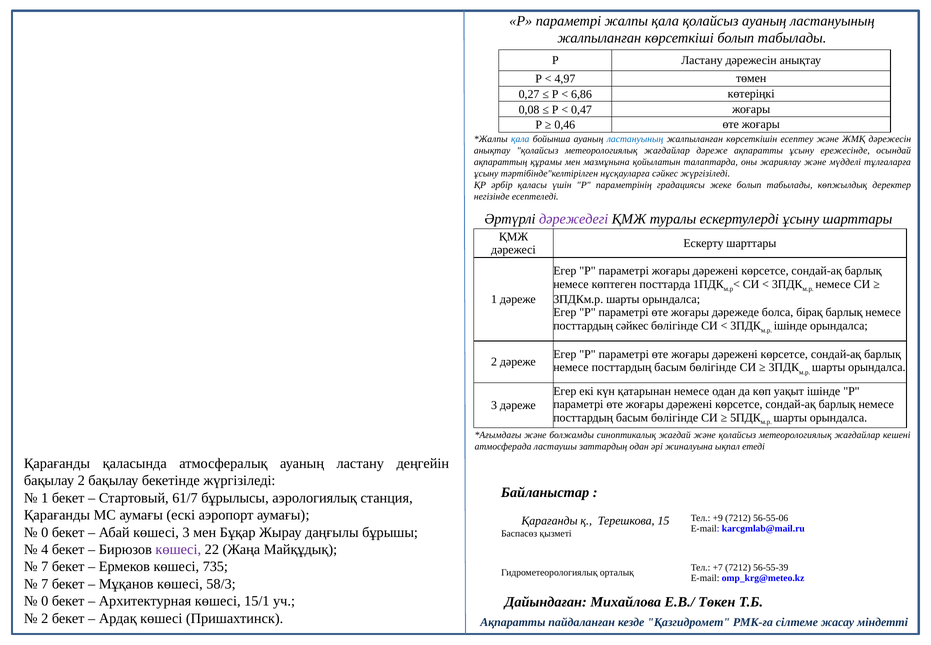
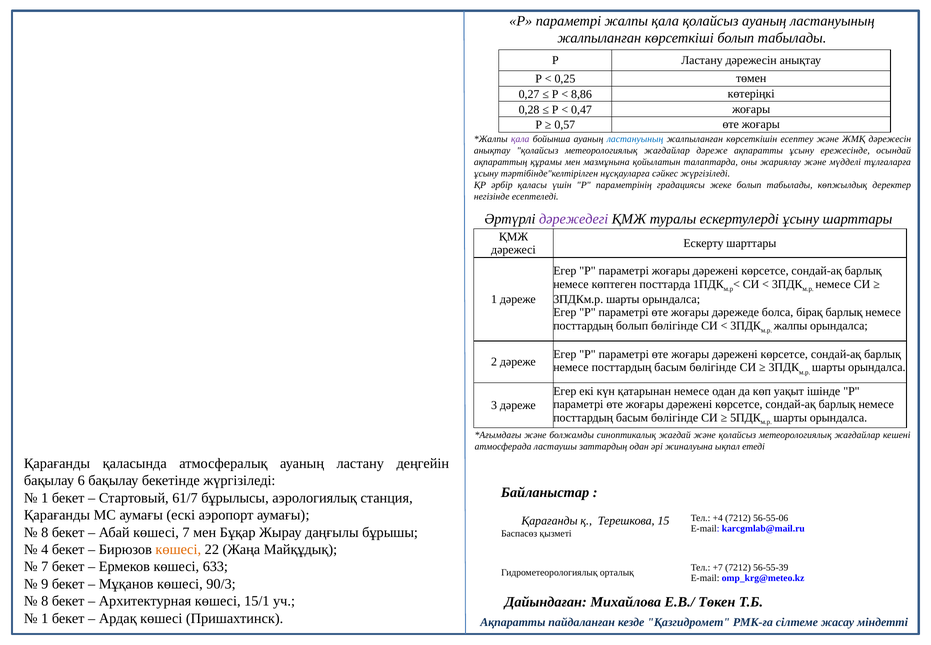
4,97: 4,97 -> 0,25
6,86: 6,86 -> 8,86
0,08: 0,08 -> 0,28
0,46: 0,46 -> 0,57
қала at (520, 139) colour: blue -> purple
посттардың сәйкес: сәйкес -> болып
ішінде at (791, 325): ішінде -> жалпы
бақылау 2: 2 -> 6
+9: +9 -> +4
0 at (45, 532): 0 -> 8
көшесі 3: 3 -> 7
көшесі at (178, 549) colour: purple -> orange
735: 735 -> 633
7 at (45, 583): 7 -> 9
58/3: 58/3 -> 90/3
0 at (45, 601): 0 -> 8
2 at (45, 618): 2 -> 1
